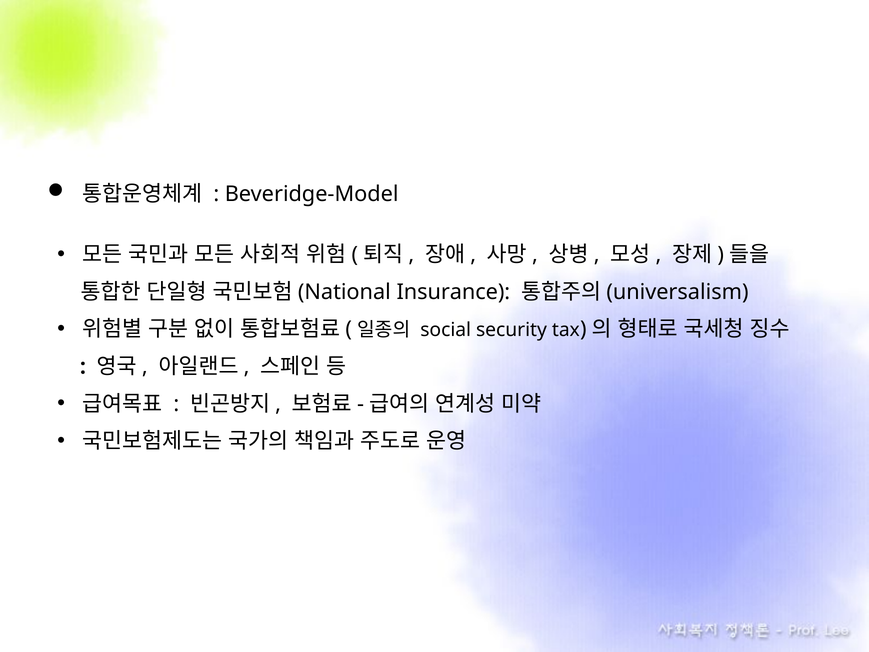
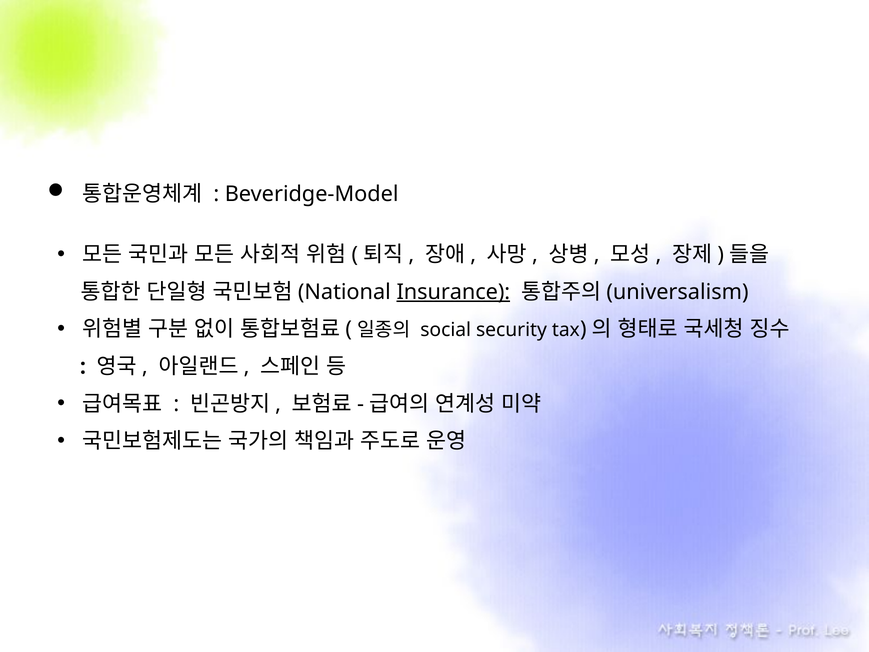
Insurance underline: none -> present
